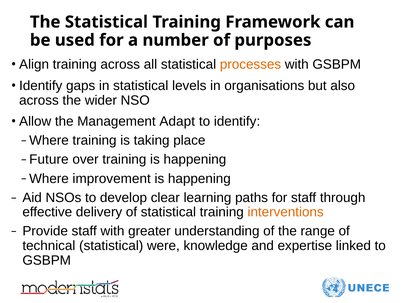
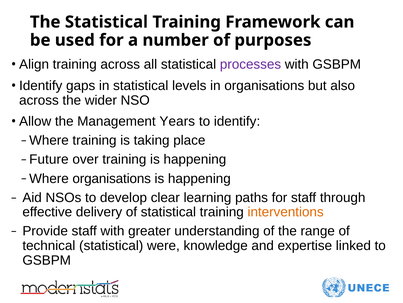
processes colour: orange -> purple
Adapt: Adapt -> Years
Where improvement: improvement -> organisations
